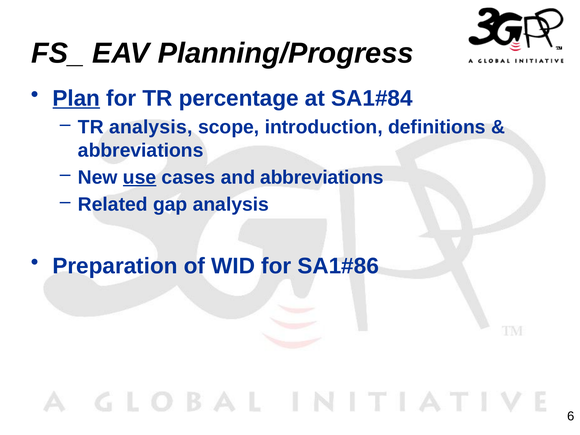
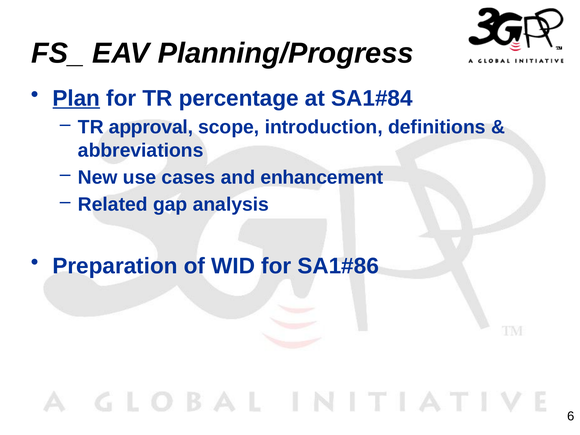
TR analysis: analysis -> approval
use underline: present -> none
and abbreviations: abbreviations -> enhancement
